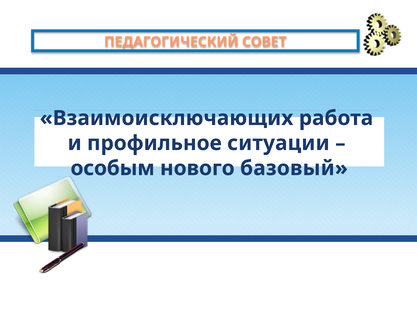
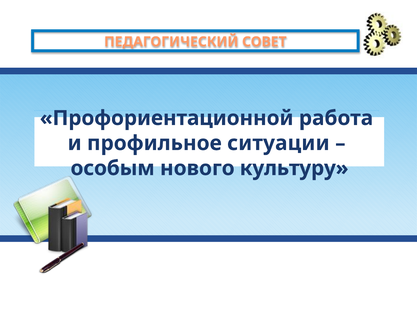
Взаимоисключающих: Взаимоисключающих -> Профориентационной
базовый: базовый -> культуру
